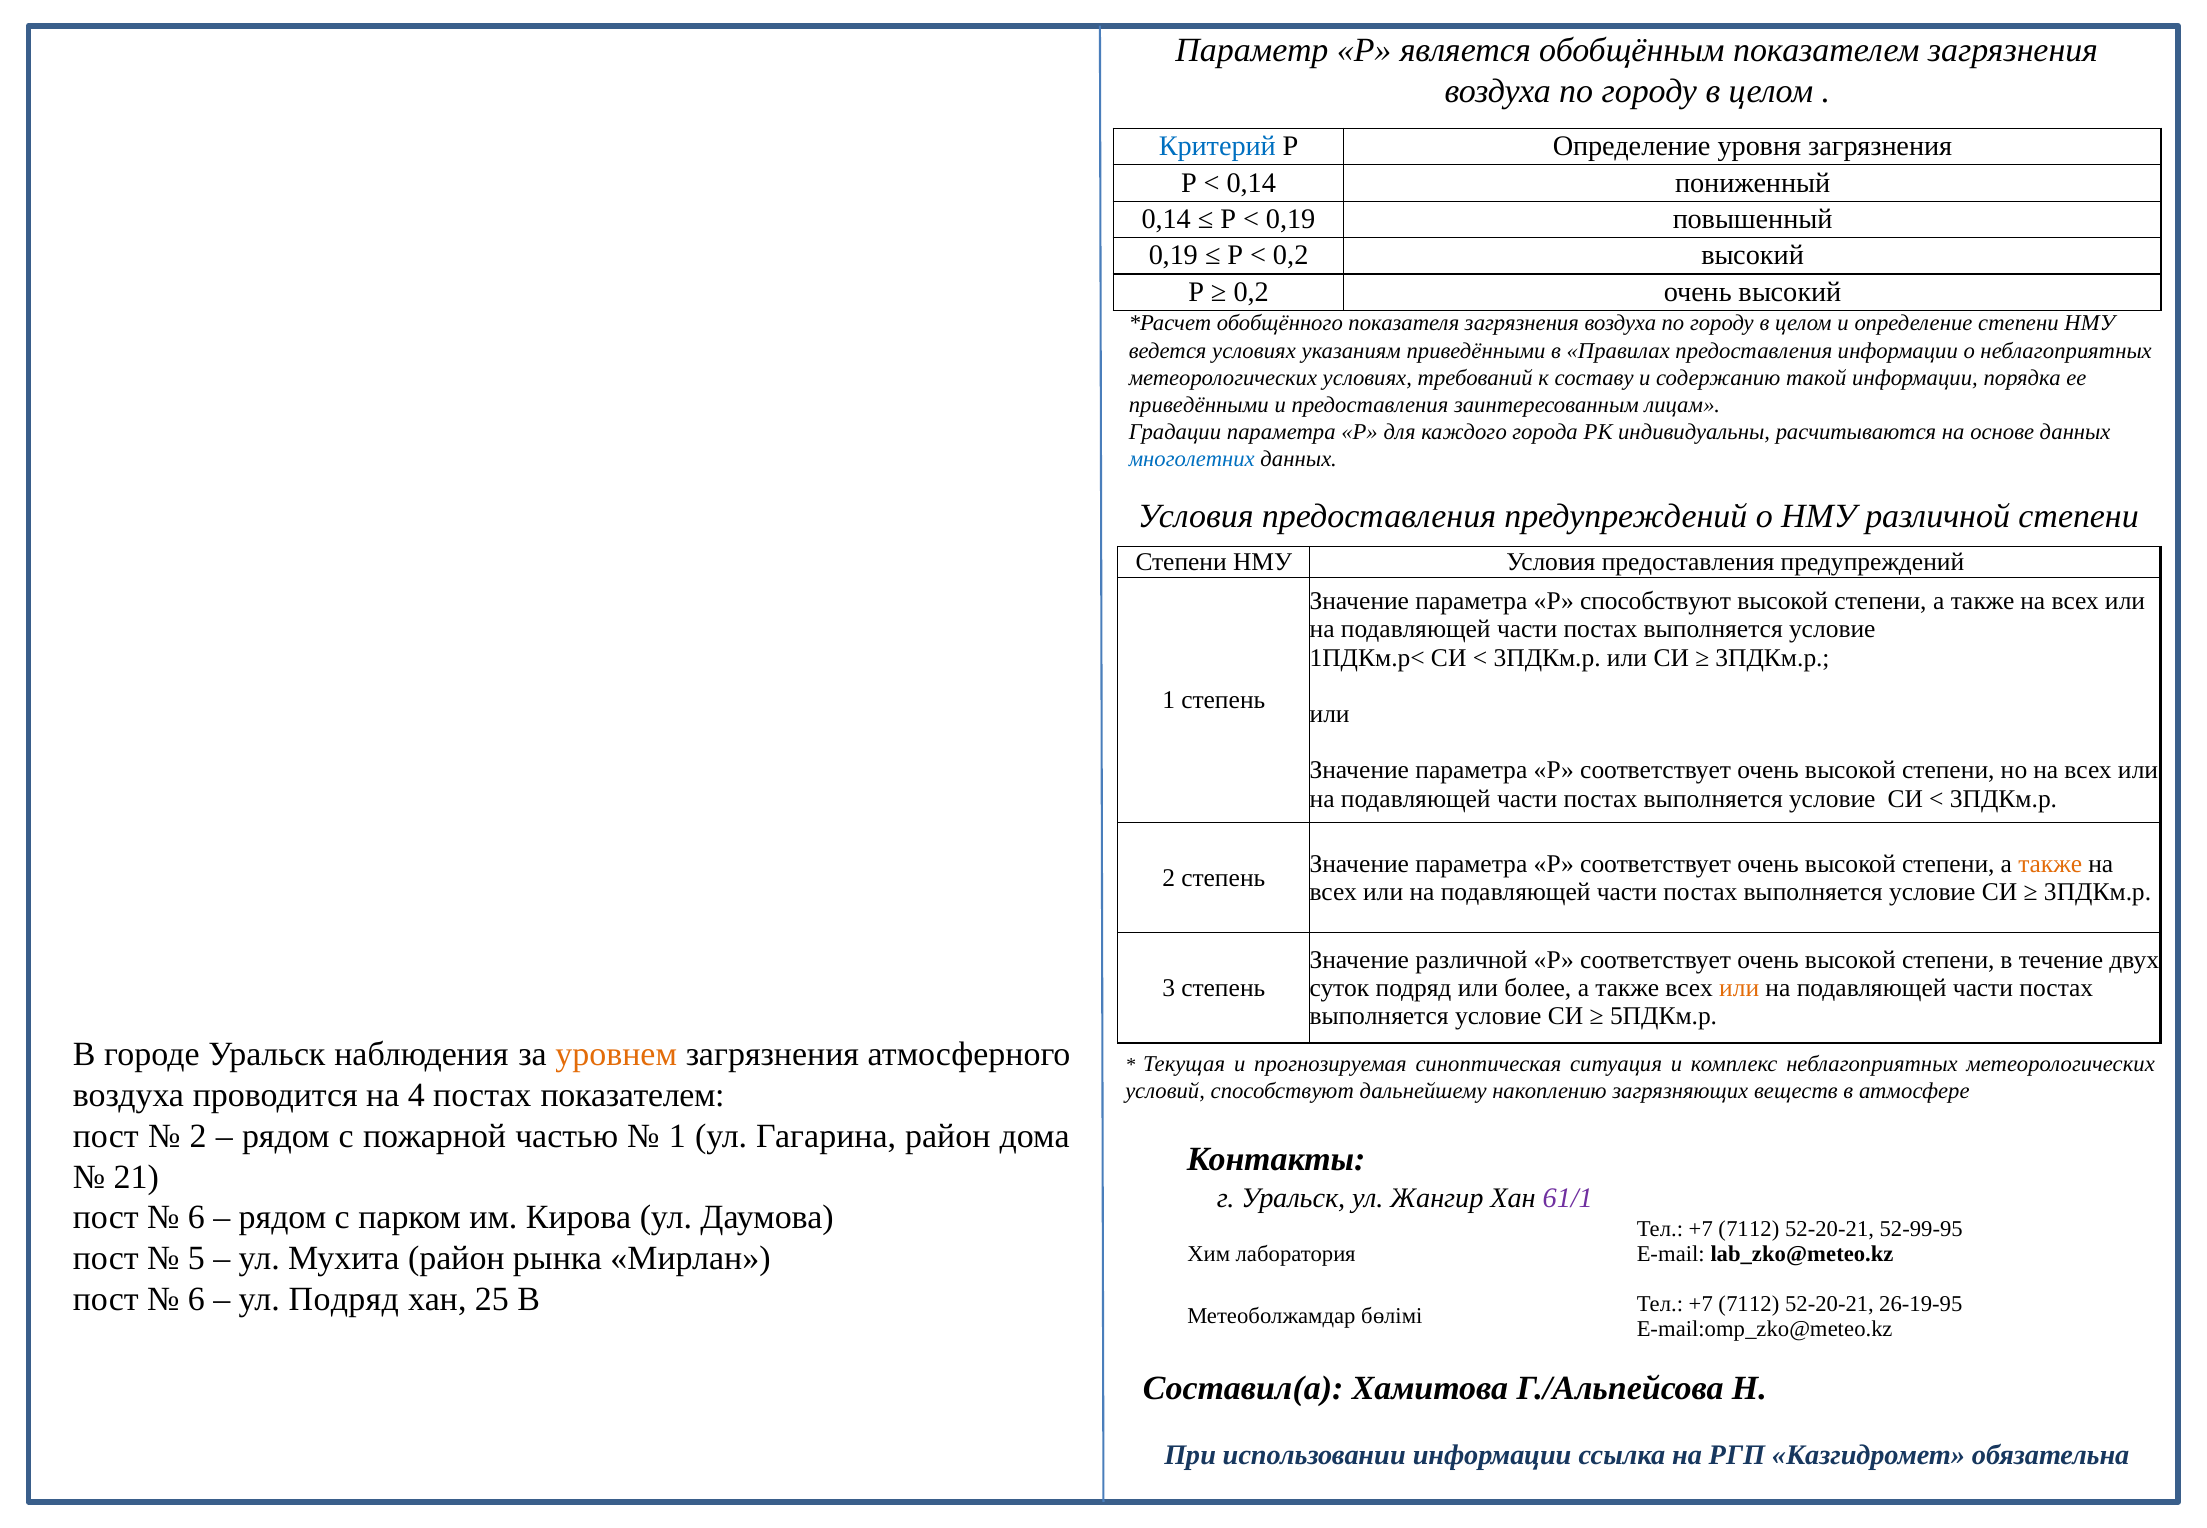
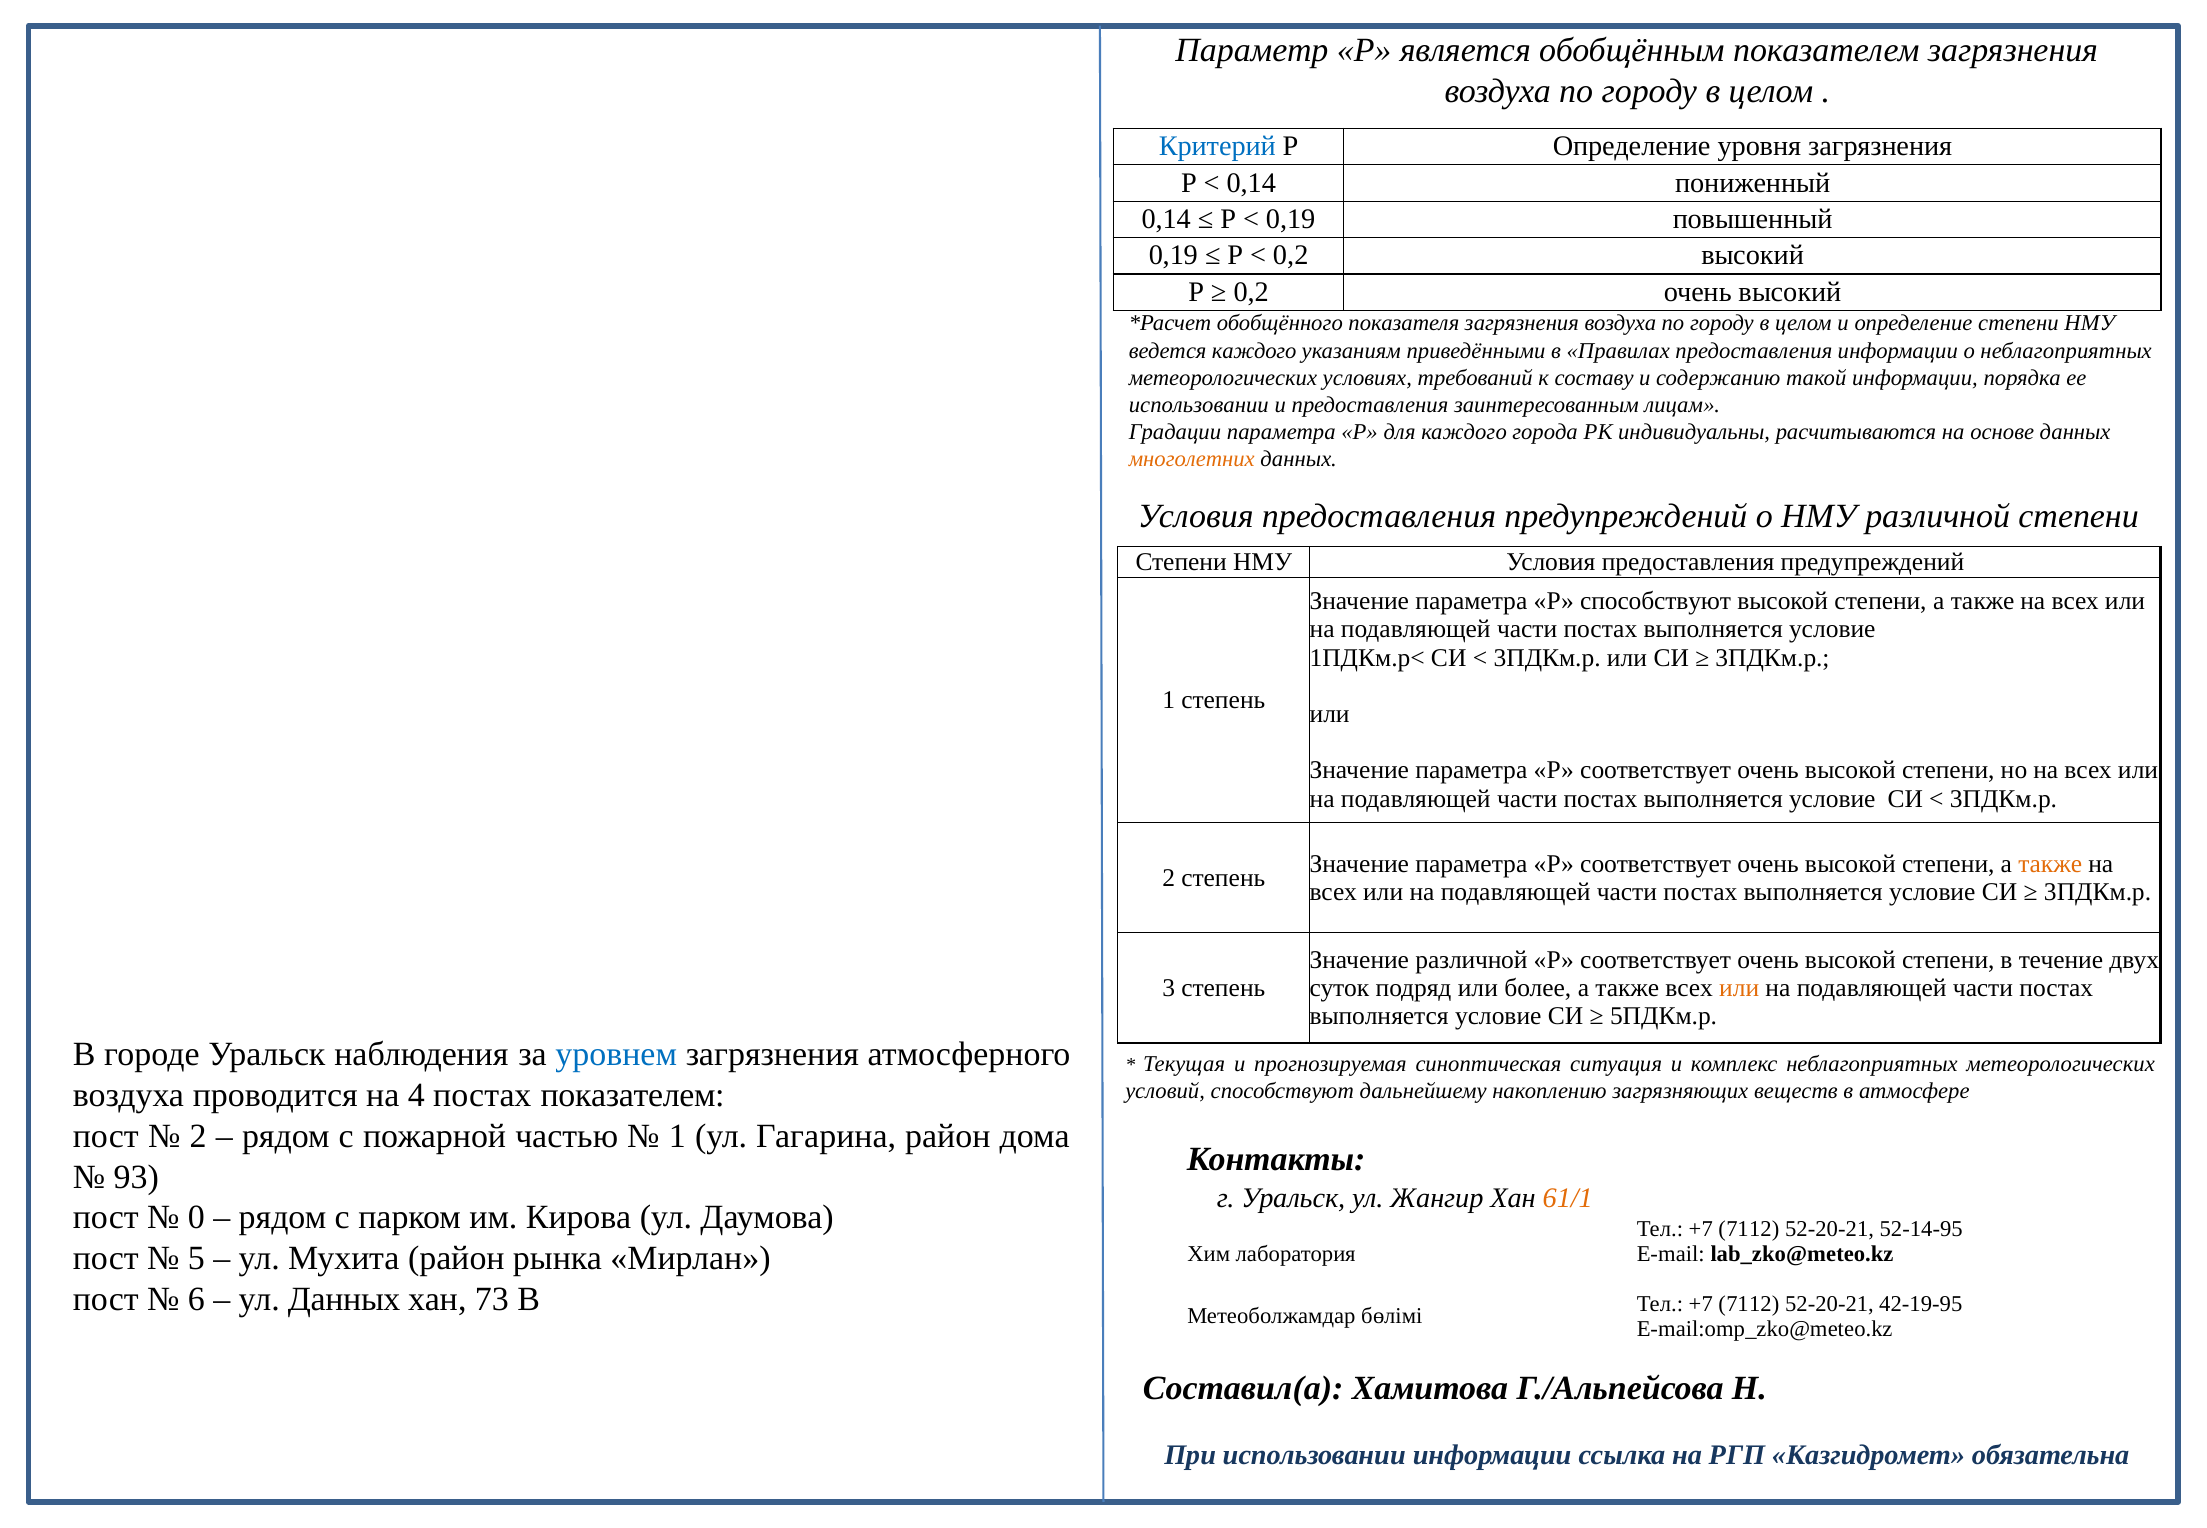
ведется условиях: условиях -> каждого
приведёнными at (1199, 405): приведёнными -> использовании
многолетних colour: blue -> orange
уровнем colour: orange -> blue
21: 21 -> 93
61/1 colour: purple -> orange
6 at (196, 1218): 6 -> 0
52-99-95: 52-99-95 -> 52-14-95
ул Подряд: Подряд -> Данных
25: 25 -> 73
26-19-95: 26-19-95 -> 42-19-95
